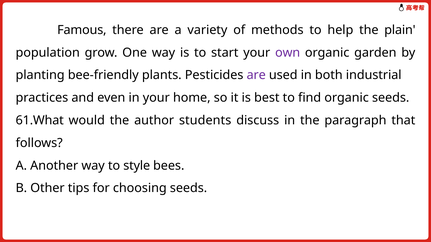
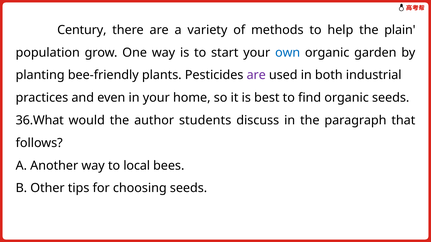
Famous: Famous -> Century
own colour: purple -> blue
61.What: 61.What -> 36.What
style: style -> local
